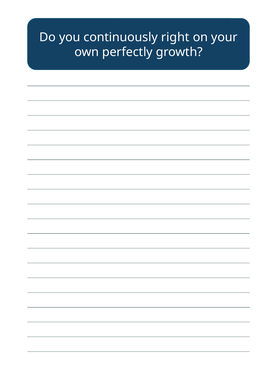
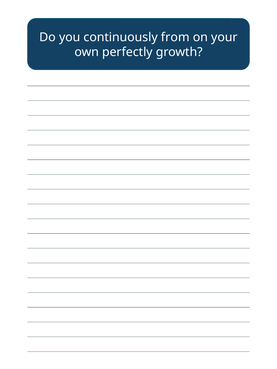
right: right -> from
